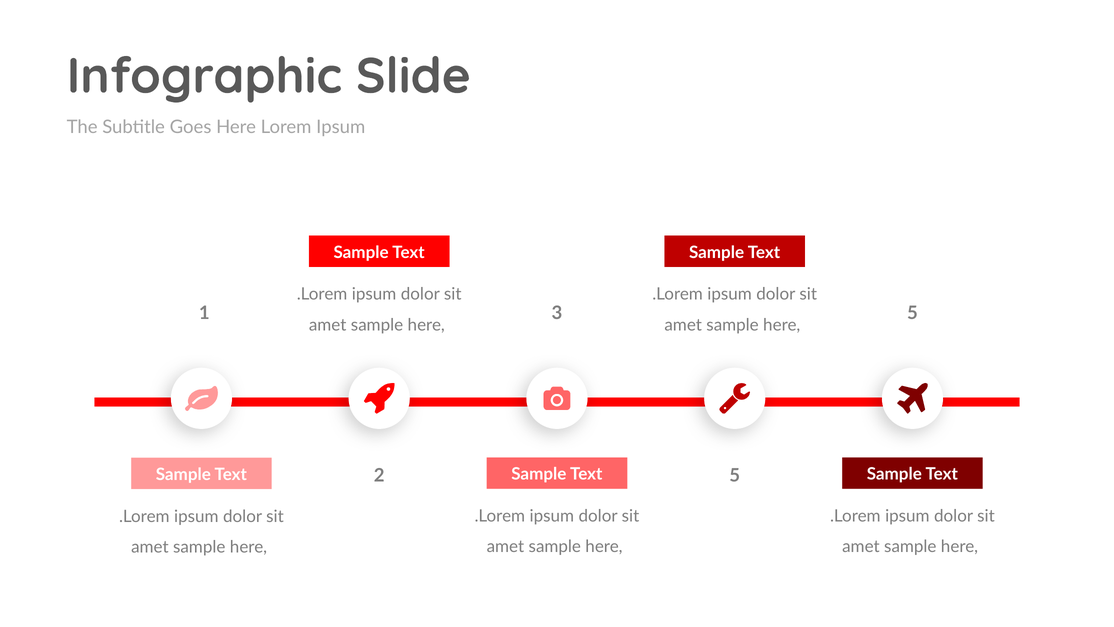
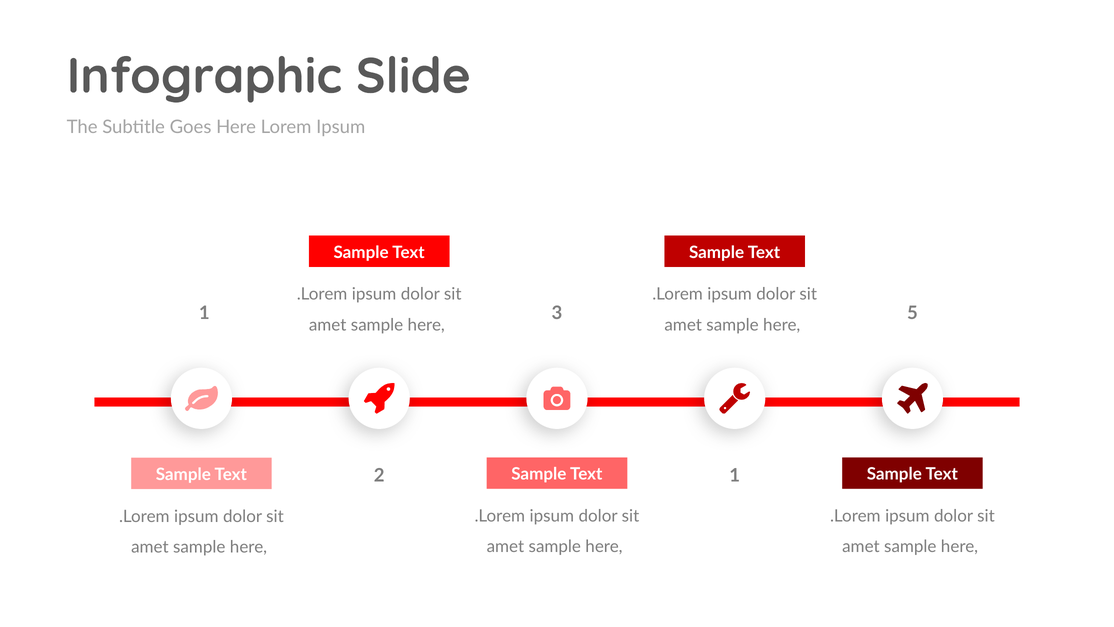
2 5: 5 -> 1
